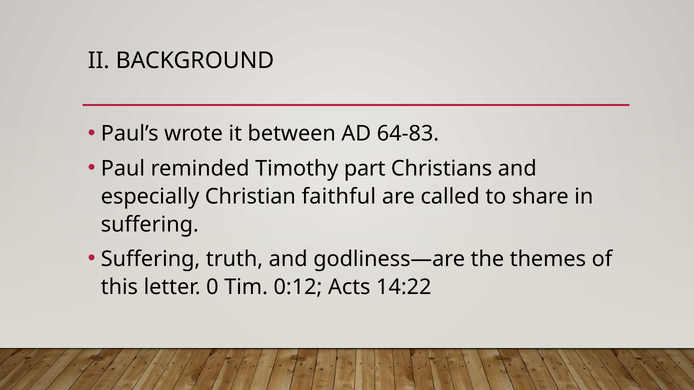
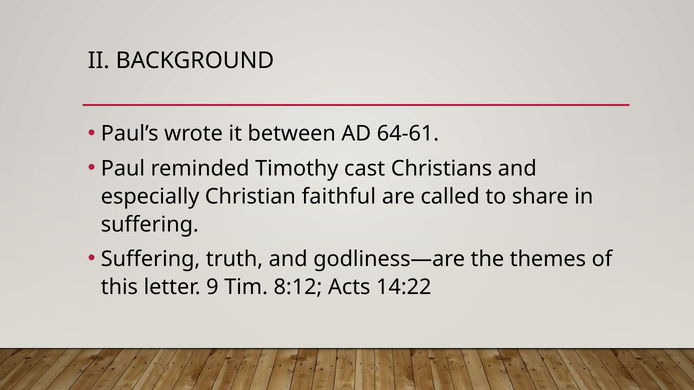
64-83: 64-83 -> 64-61
part: part -> cast
0: 0 -> 9
0:12: 0:12 -> 8:12
